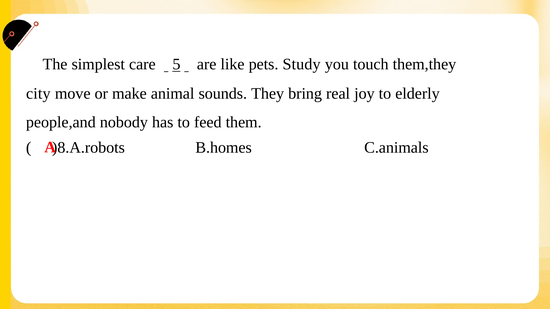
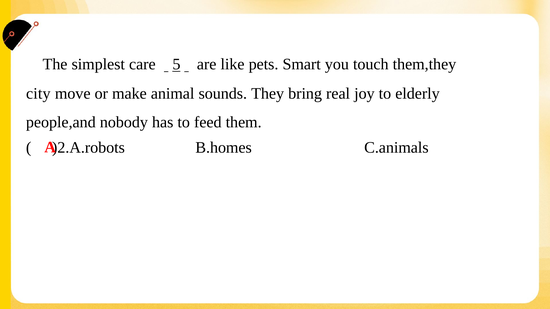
Study: Study -> Smart
)8.A.robots: )8.A.robots -> )2.A.robots
